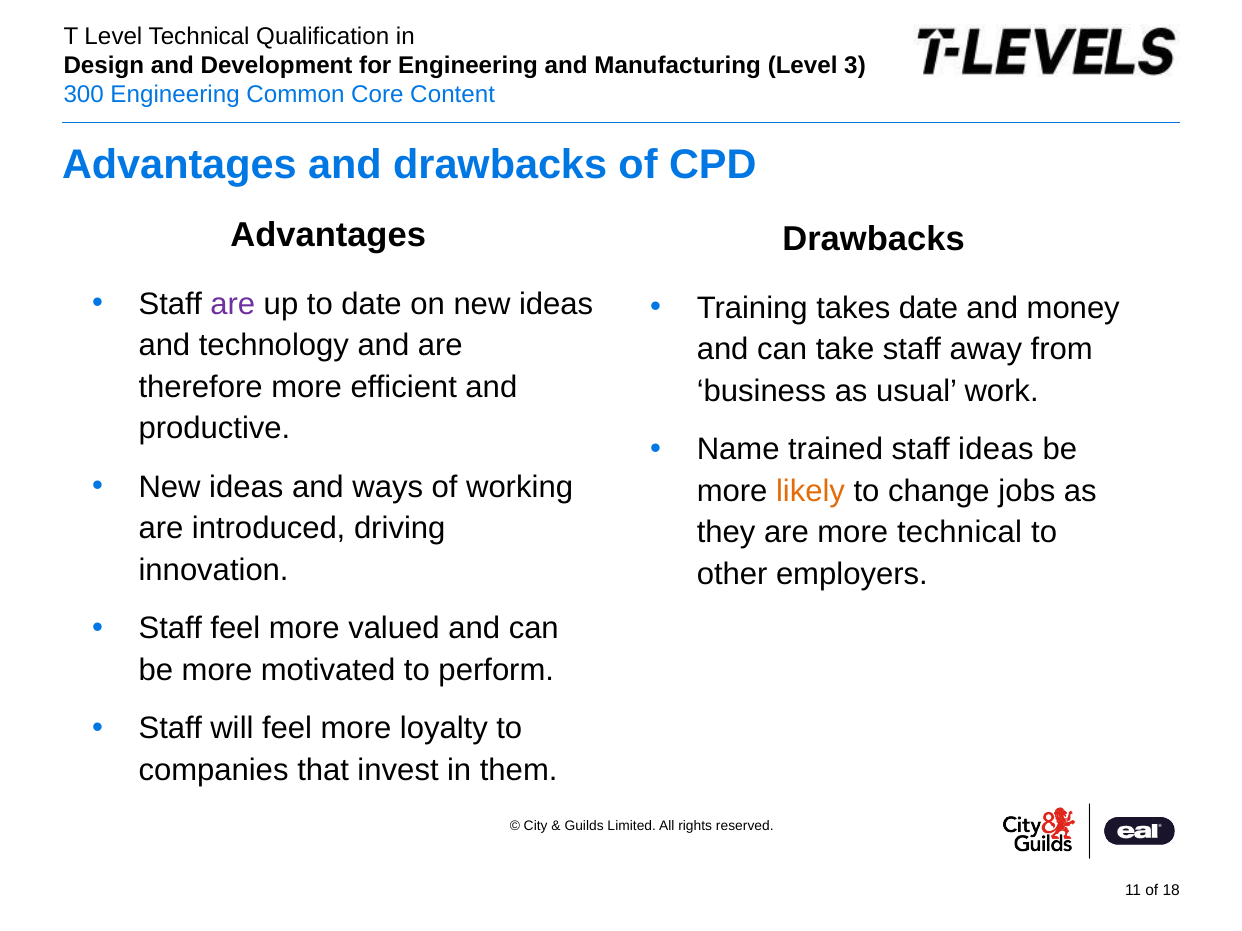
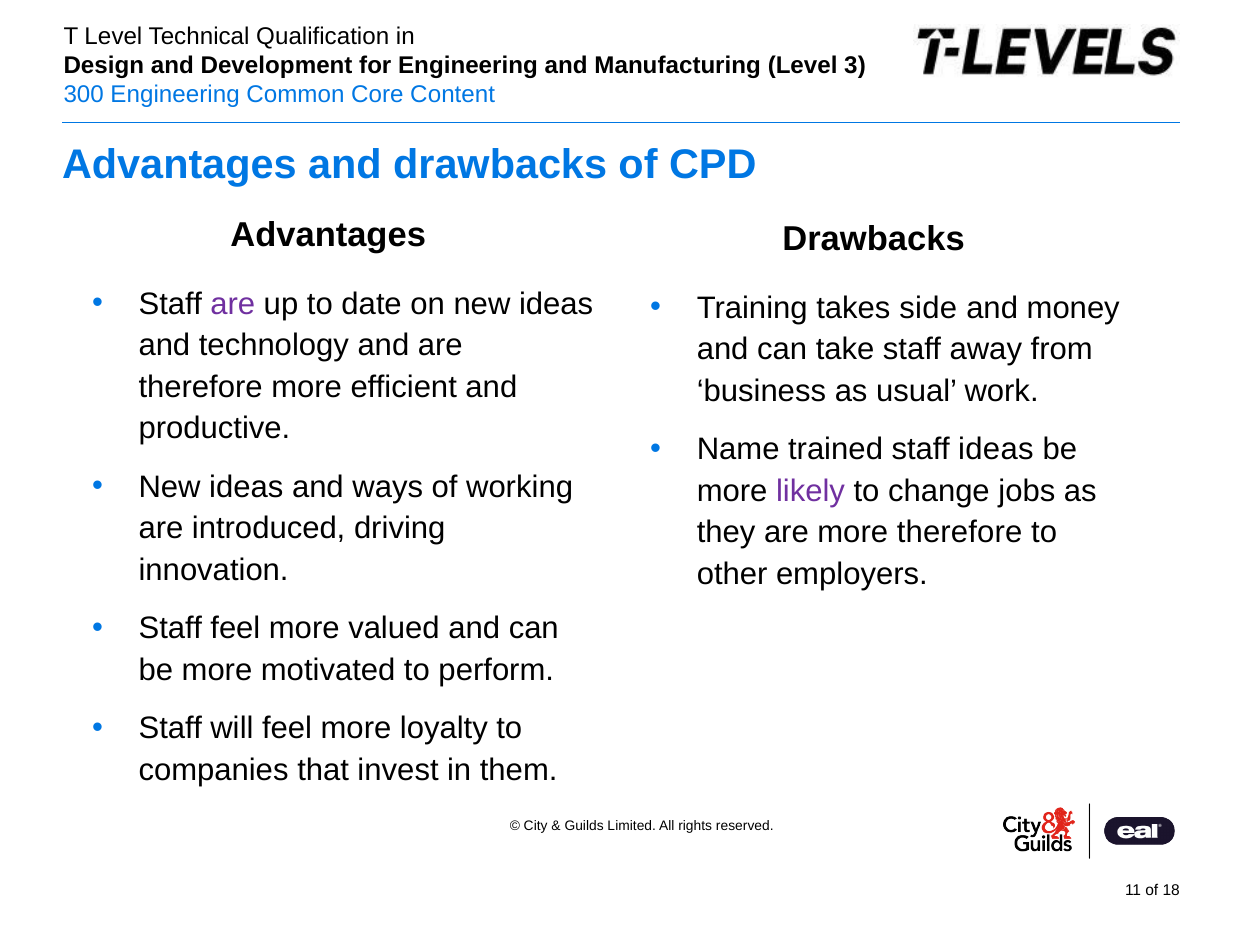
takes date: date -> side
likely colour: orange -> purple
more technical: technical -> therefore
